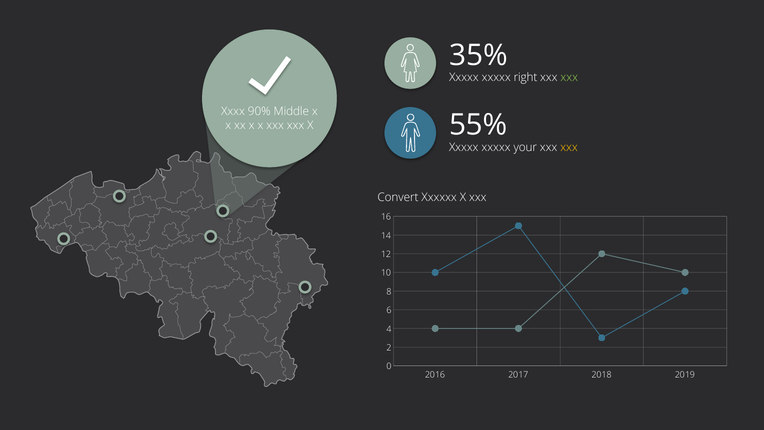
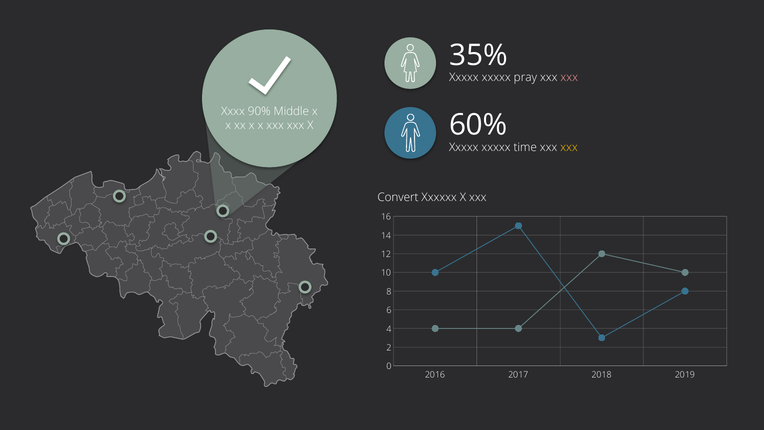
right: right -> pray
xxx at (569, 78) colour: light green -> pink
55%: 55% -> 60%
your: your -> time
